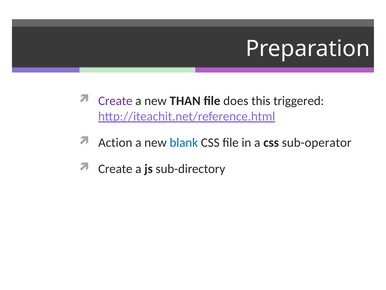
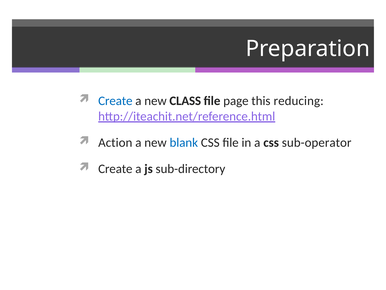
Create at (115, 101) colour: purple -> blue
THAN: THAN -> CLASS
does: does -> page
triggered: triggered -> reducing
